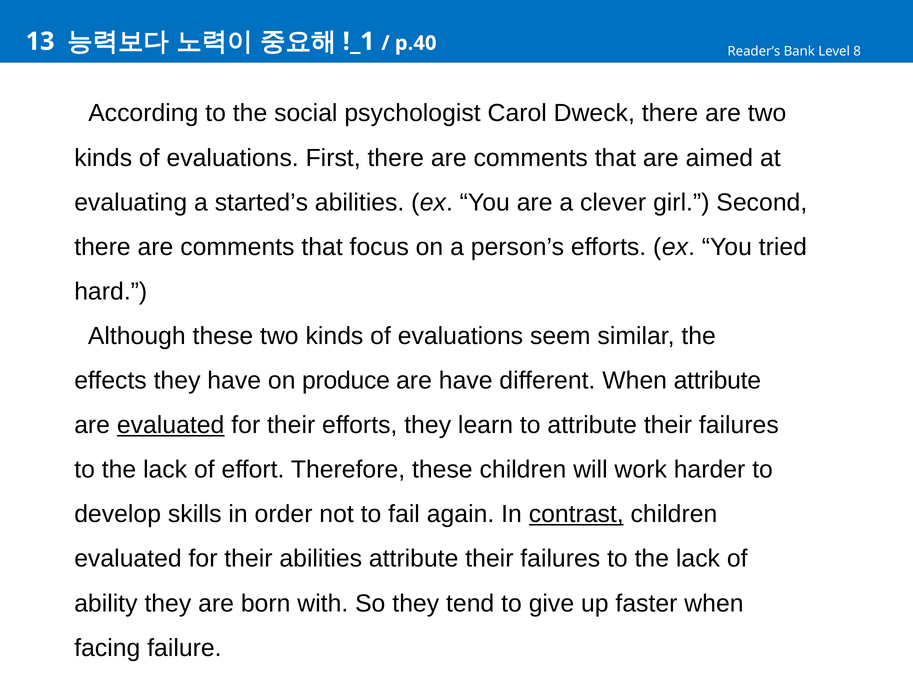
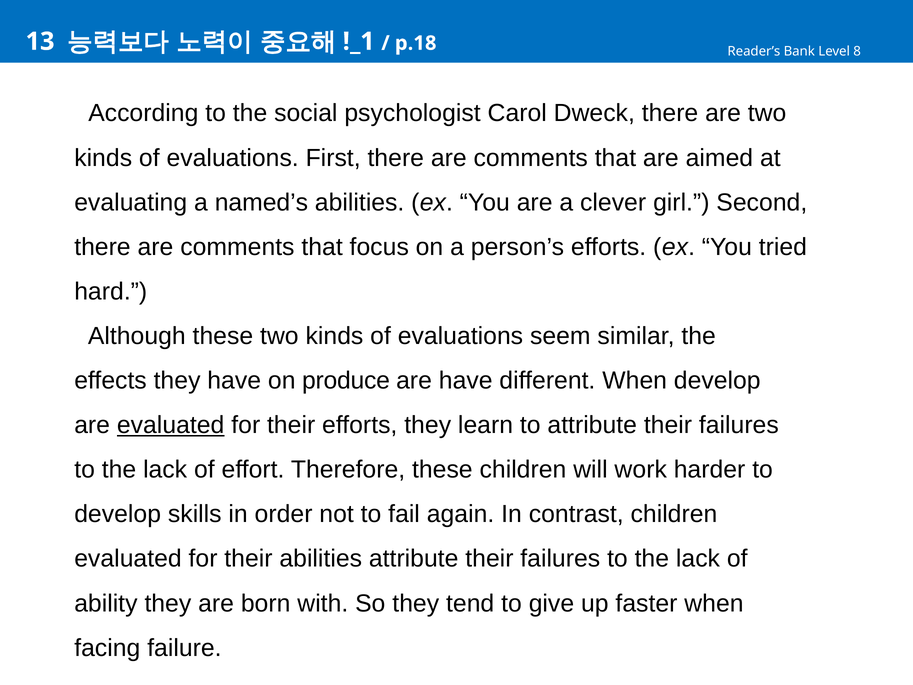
p.40: p.40 -> p.18
started’s: started’s -> named’s
When attribute: attribute -> develop
contrast underline: present -> none
